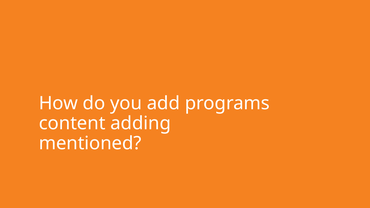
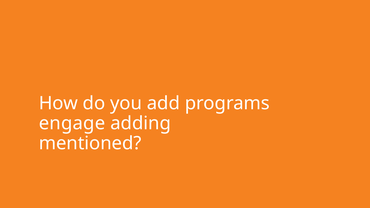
content: content -> engage
